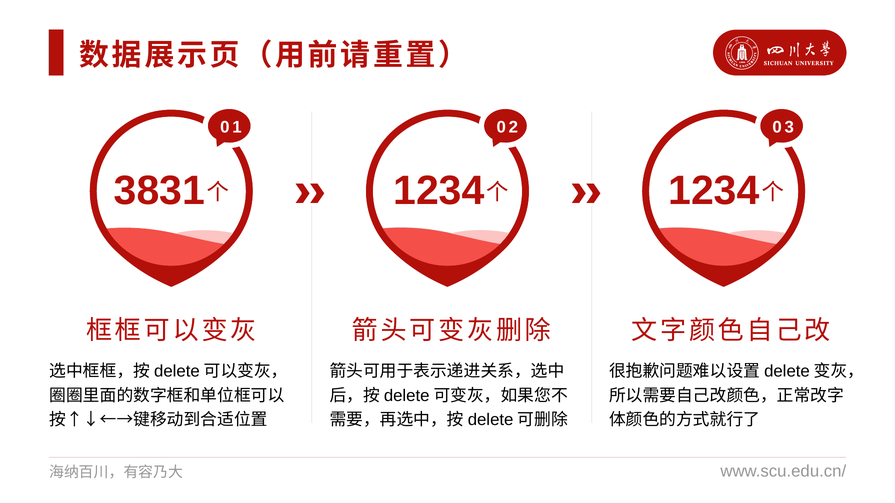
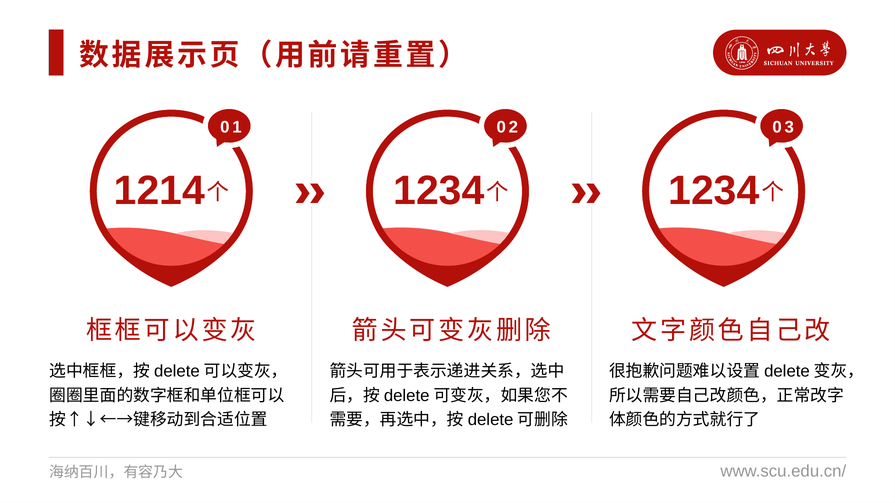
3831: 3831 -> 1214
